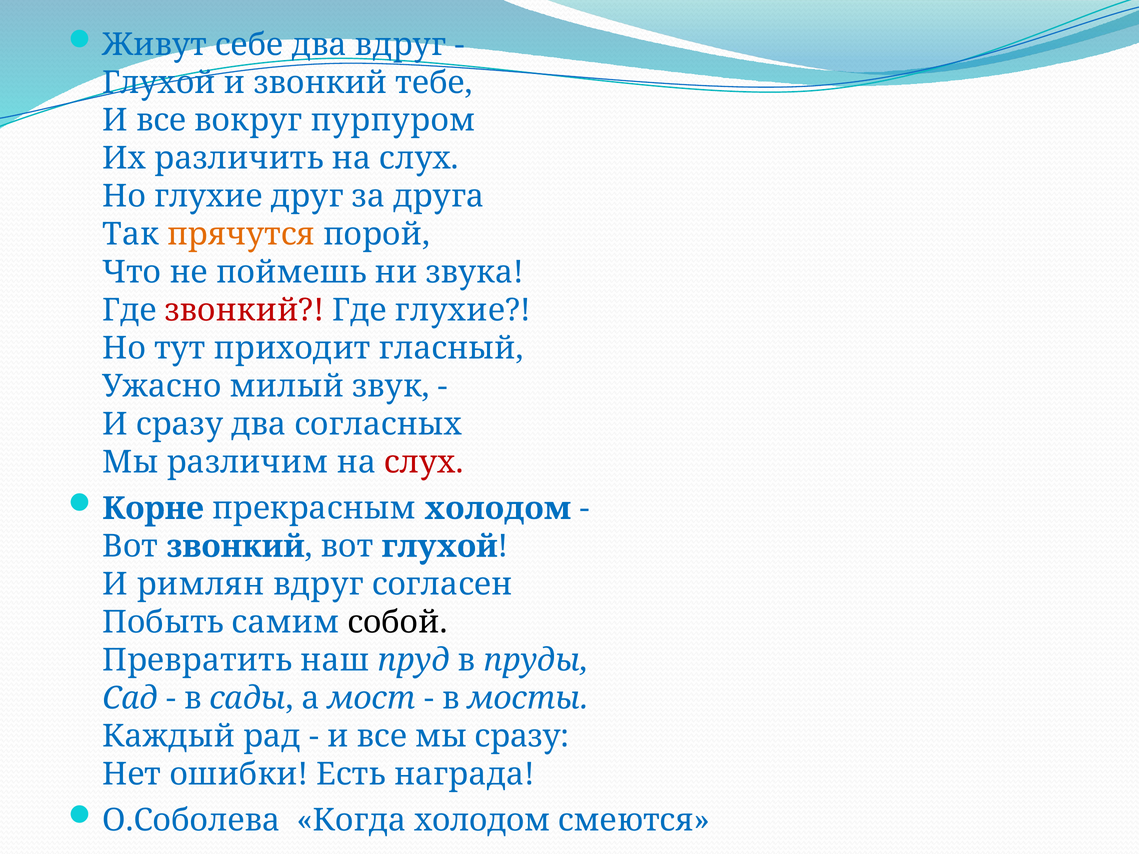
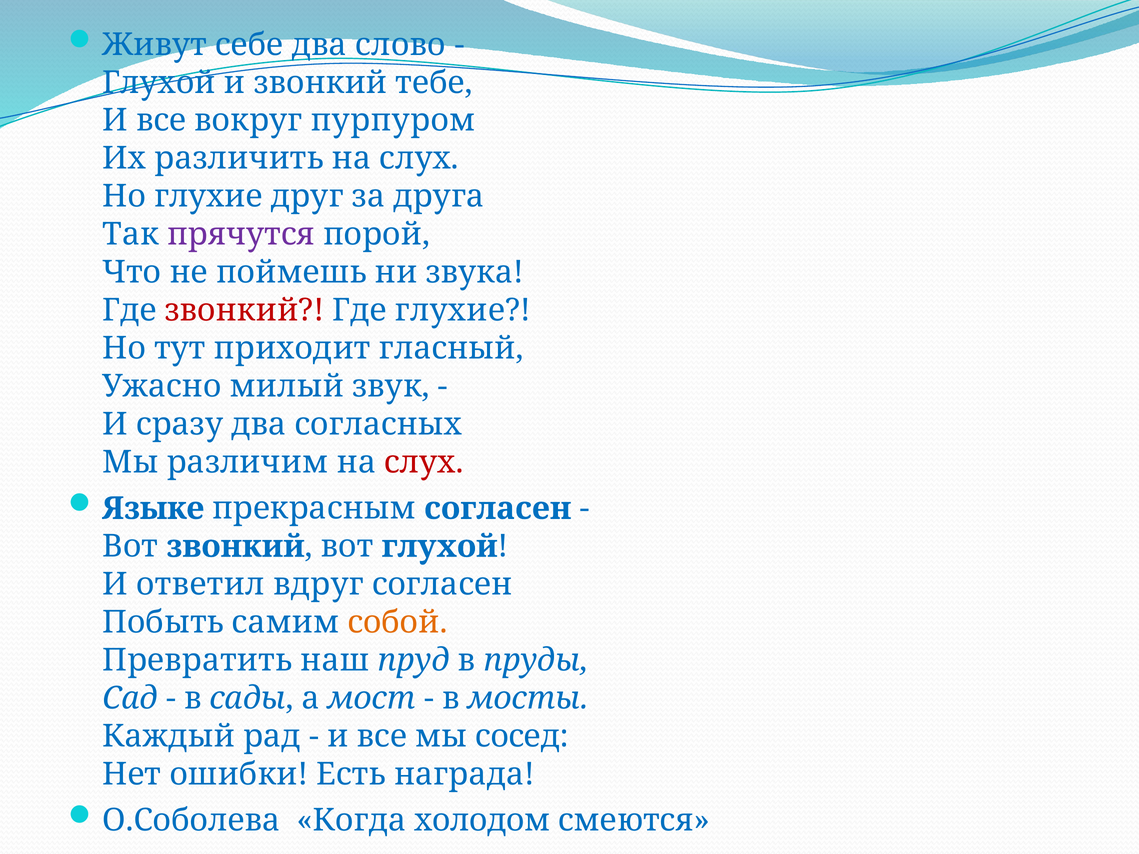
два вдруг: вдруг -> слово
прячутся colour: orange -> purple
Корне: Корне -> Языке
прекрасным холодом: холодом -> согласен
римлян: римлян -> ответил
собой colour: black -> orange
мы сразу: сразу -> сосед
